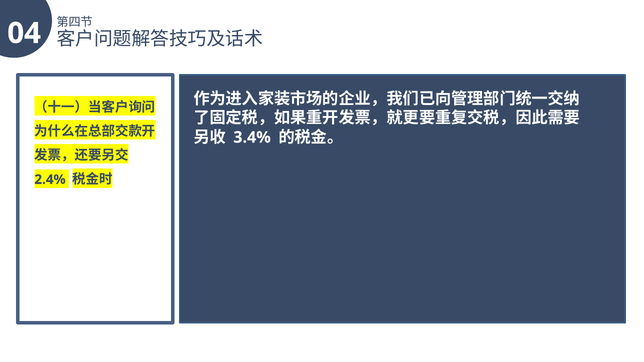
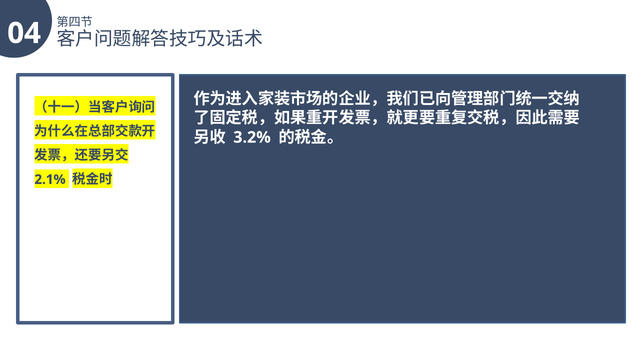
3.4%: 3.4% -> 3.2%
2.4%: 2.4% -> 2.1%
